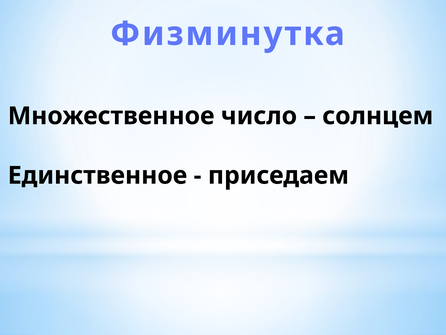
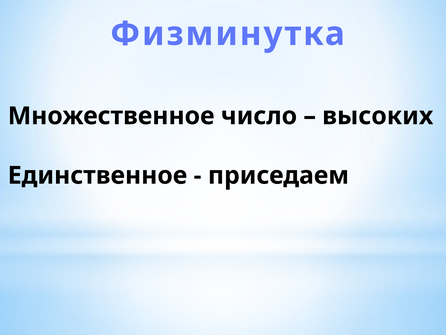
солнцем: солнцем -> высоких
